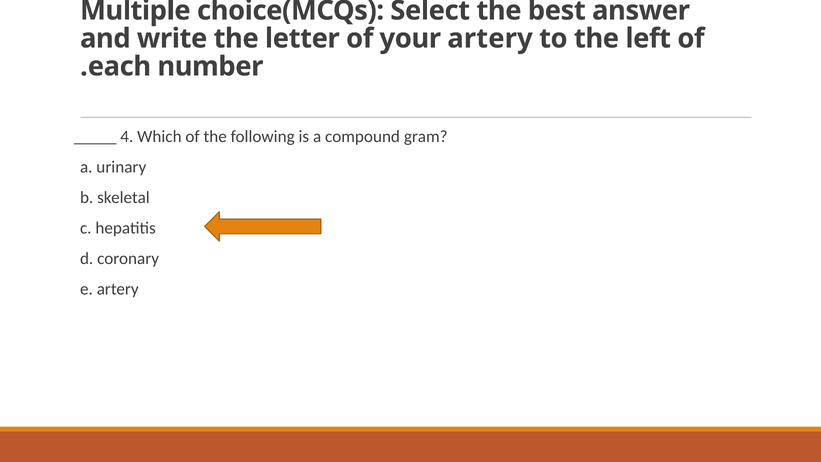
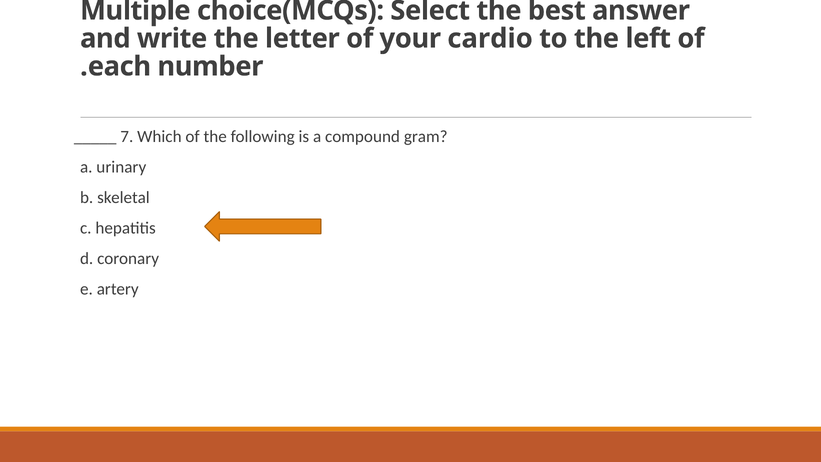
your artery: artery -> cardio
4: 4 -> 7
